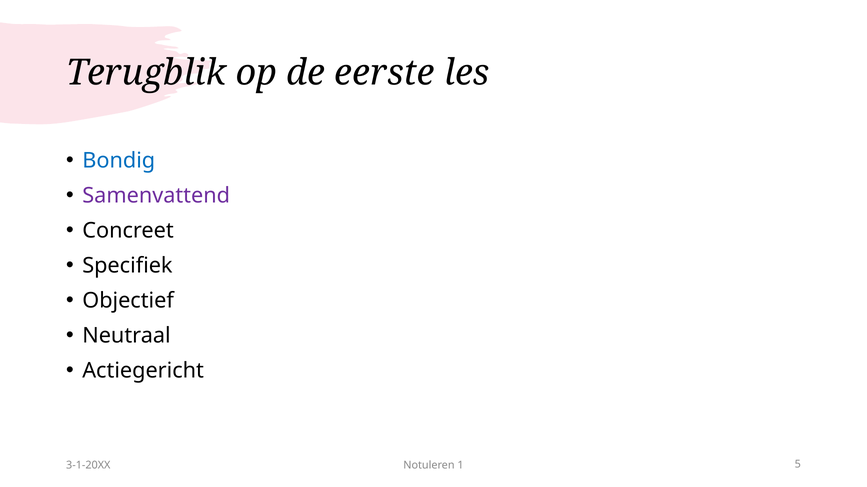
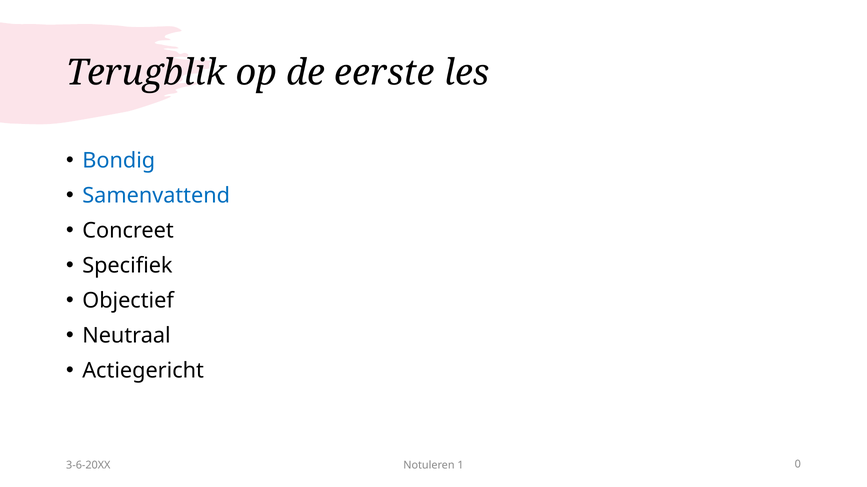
Samenvattend colour: purple -> blue
3-1-20XX: 3-1-20XX -> 3-6-20XX
5: 5 -> 0
